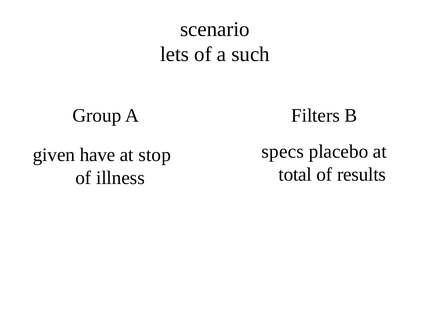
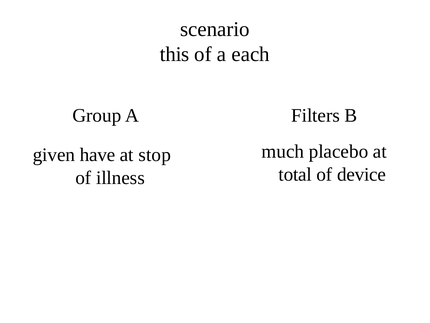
lets: lets -> this
such: such -> each
specs: specs -> much
results: results -> device
